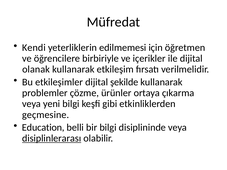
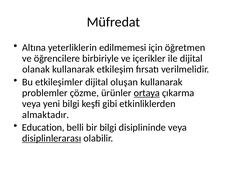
Kendi: Kendi -> Altına
şekilde: şekilde -> oluşan
ortaya underline: none -> present
geçmesine: geçmesine -> almaktadır
